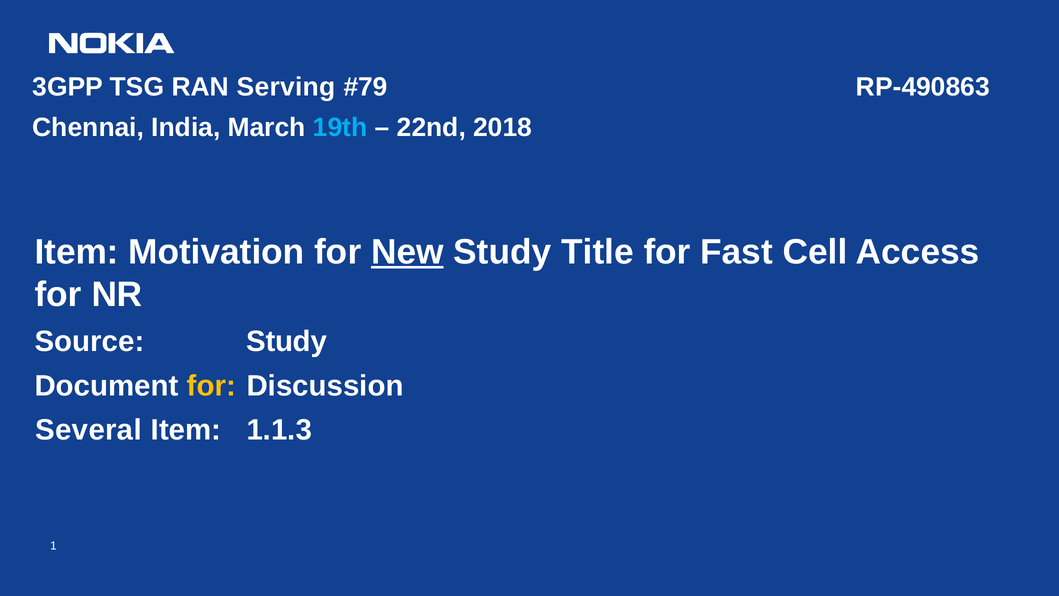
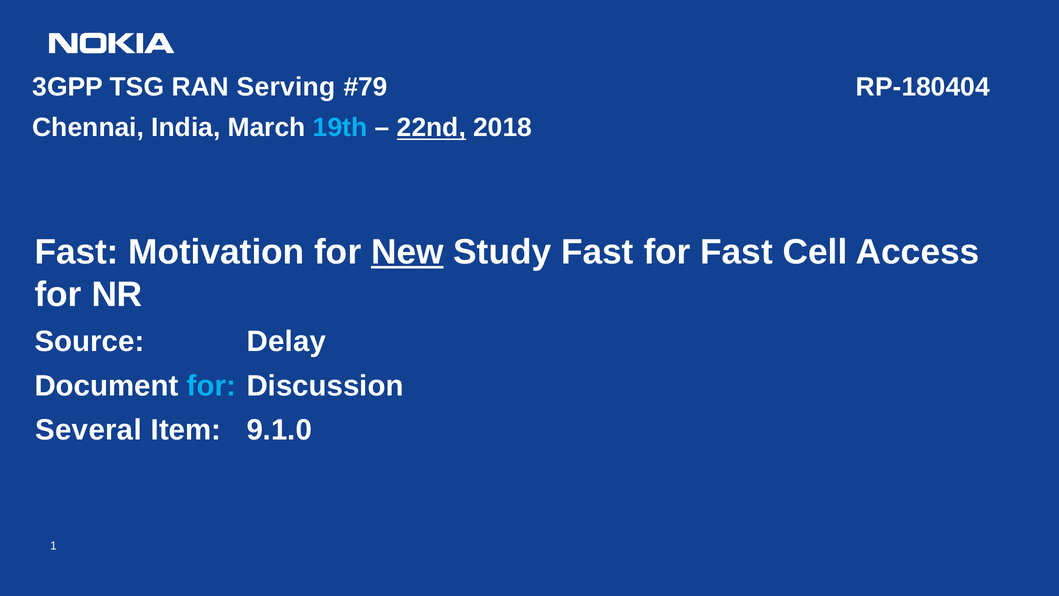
RP-490863: RP-490863 -> RP-180404
22nd underline: none -> present
Item at (77, 252): Item -> Fast
Study Title: Title -> Fast
Source Study: Study -> Delay
for at (211, 386) colour: yellow -> light blue
1.1.3: 1.1.3 -> 9.1.0
